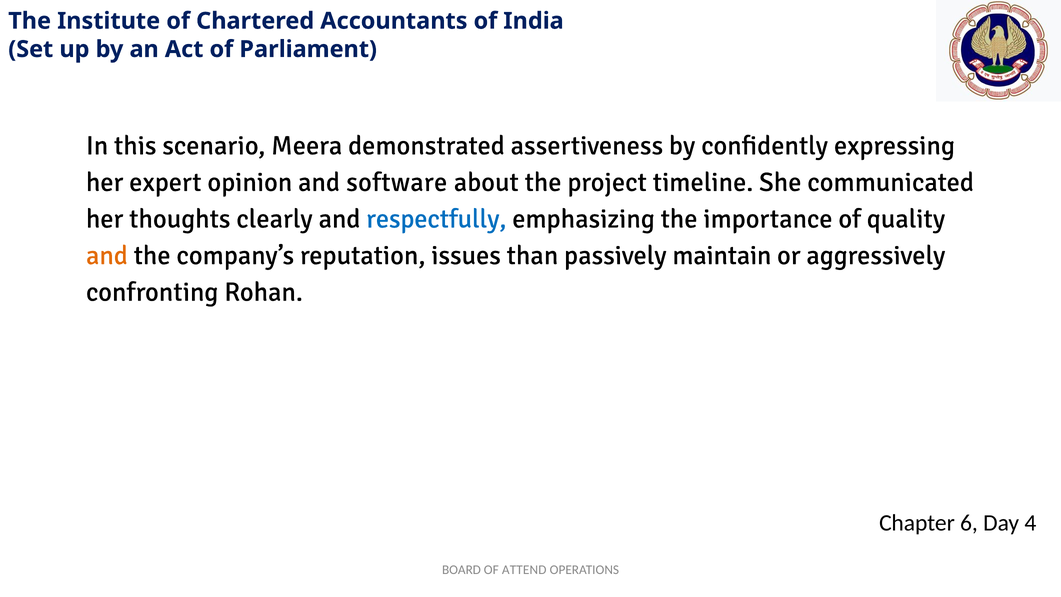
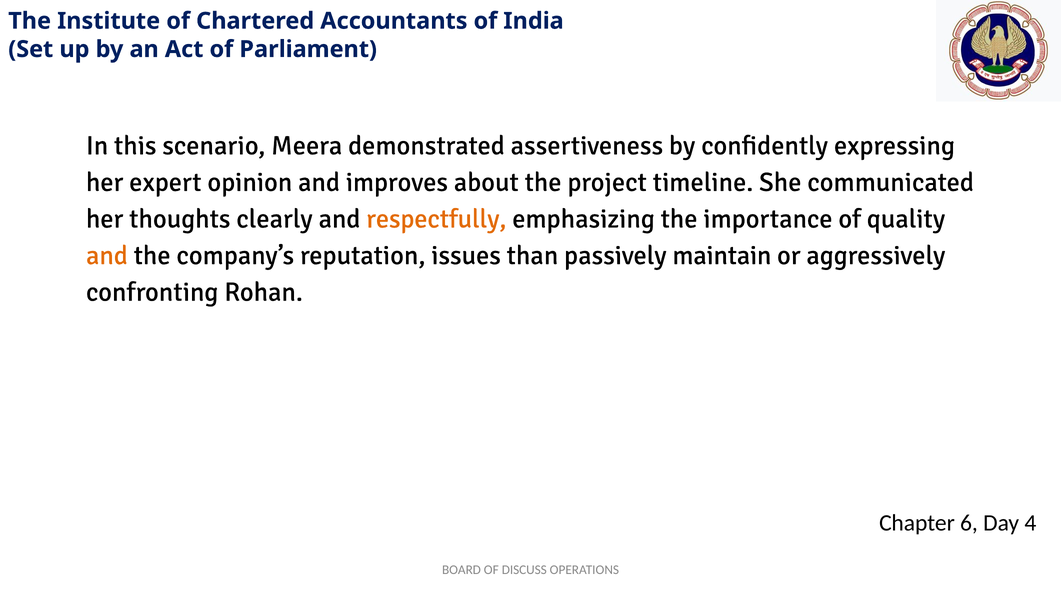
software: software -> improves
respectfully colour: blue -> orange
ATTEND: ATTEND -> DISCUSS
